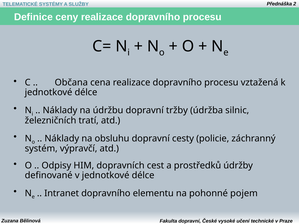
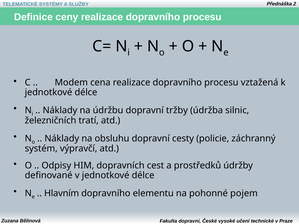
Občana: Občana -> Modem
Intranet: Intranet -> Hlavním
